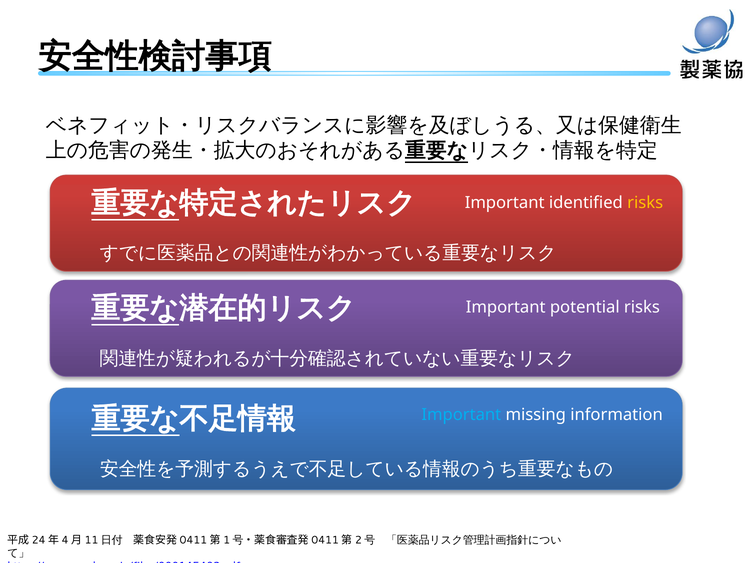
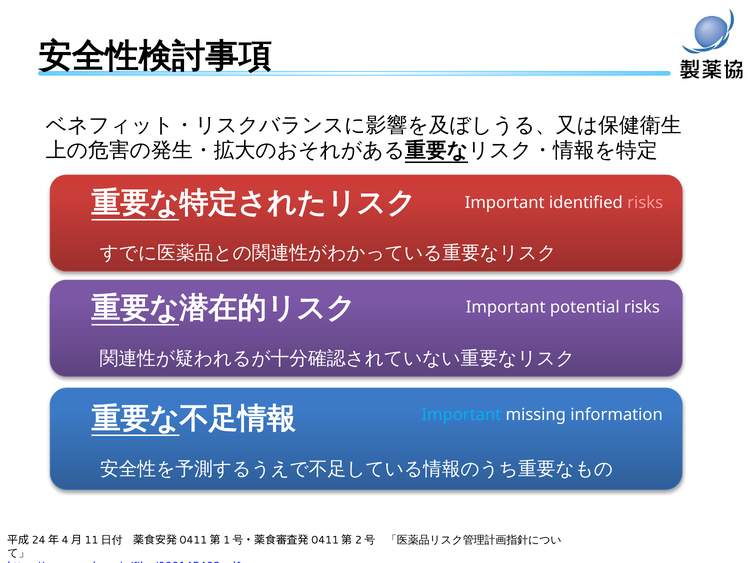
risks at (645, 203) colour: yellow -> pink
